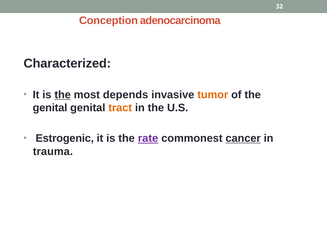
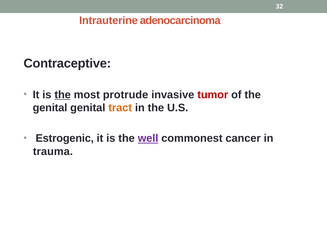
Conception: Conception -> Intrauterine
Characterized: Characterized -> Contraceptive
depends: depends -> protrude
tumor colour: orange -> red
rate: rate -> well
cancer underline: present -> none
